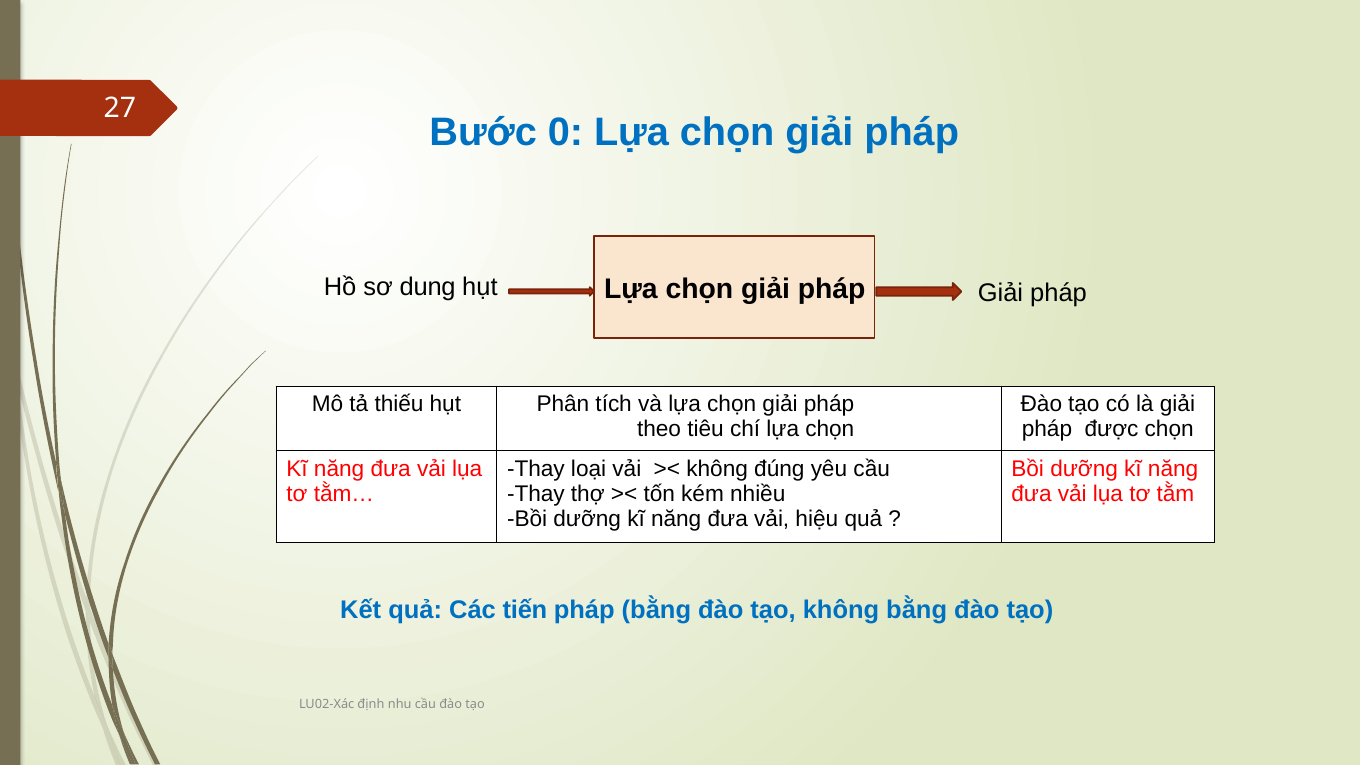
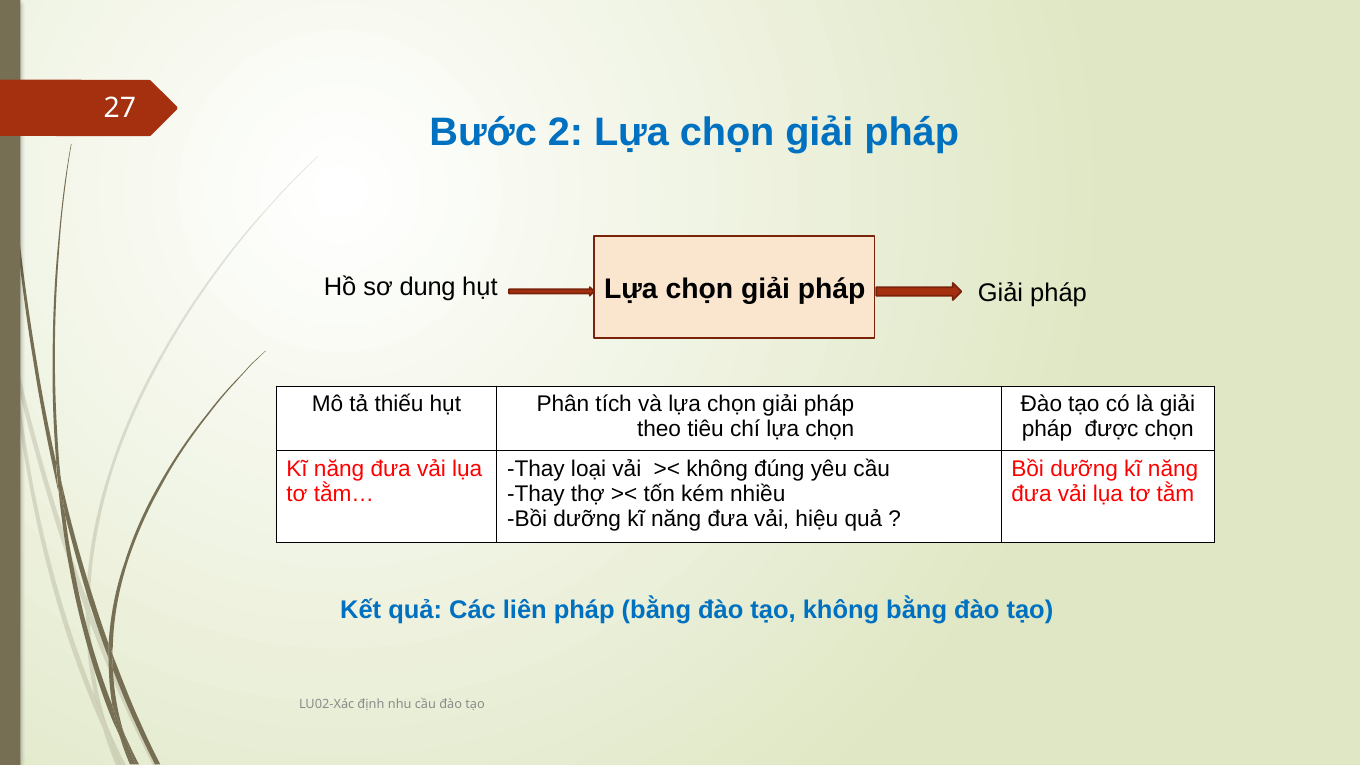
0: 0 -> 2
tiến: tiến -> liên
